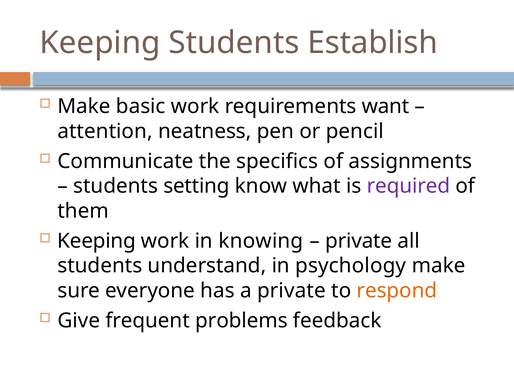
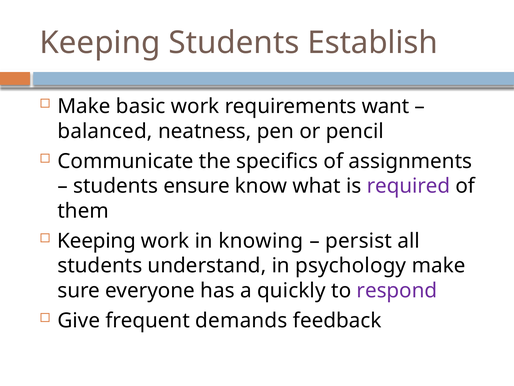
attention: attention -> balanced
setting: setting -> ensure
private at (359, 241): private -> persist
a private: private -> quickly
respond colour: orange -> purple
problems: problems -> demands
